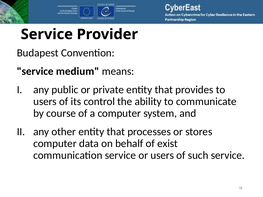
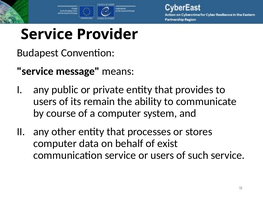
medium: medium -> message
control: control -> remain
